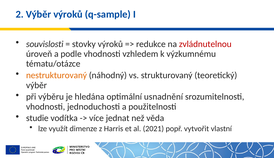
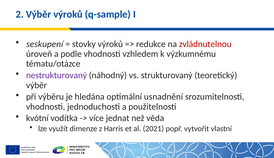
souvislosti: souvislosti -> seskupení
nestrukturovaný colour: orange -> purple
studie: studie -> kvótní
